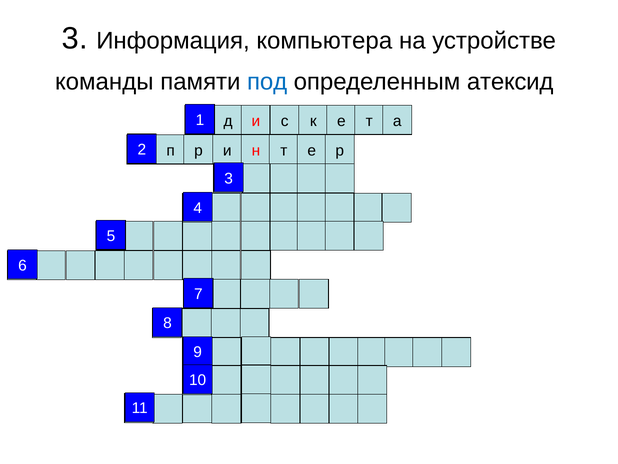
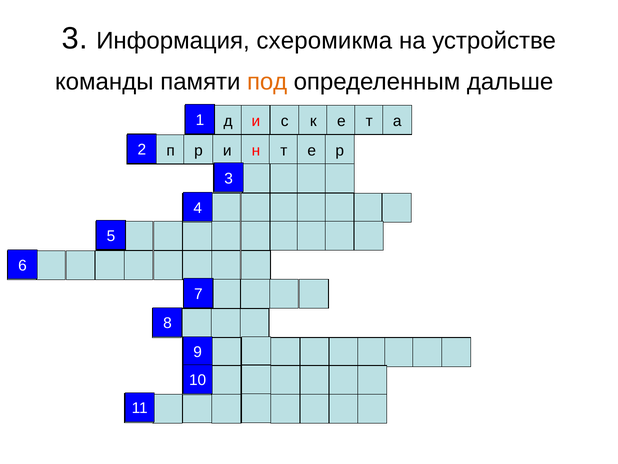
компьютера: компьютера -> схеромикма
под colour: blue -> orange
атексид: атексид -> дальше
